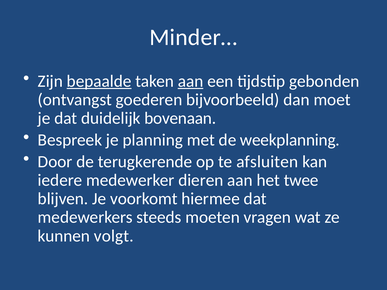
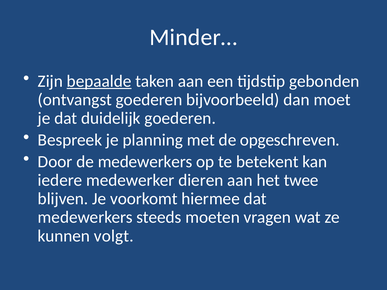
aan at (191, 81) underline: present -> none
duidelijk bovenaan: bovenaan -> goederen
weekplanning: weekplanning -> opgeschreven
de terugkerende: terugkerende -> medewerkers
afsluiten: afsluiten -> betekent
